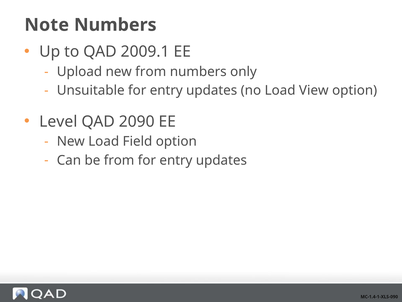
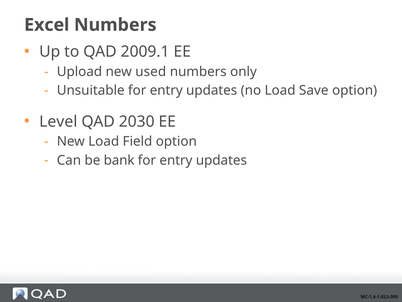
Note: Note -> Excel
new from: from -> used
View: View -> Save
2090: 2090 -> 2030
be from: from -> bank
